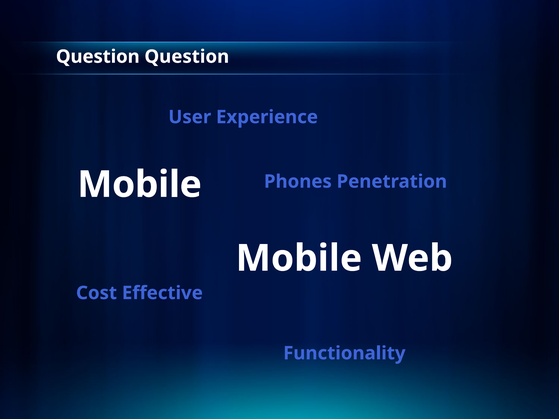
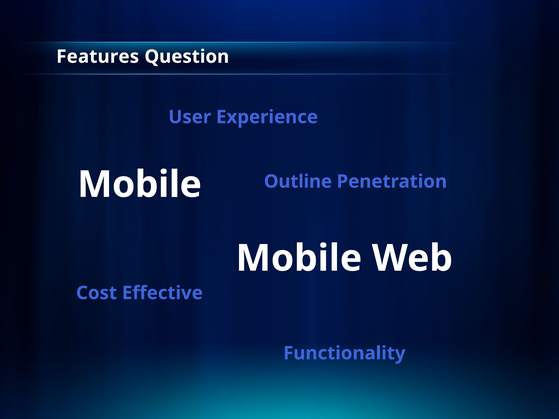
Question at (98, 57): Question -> Features
Phones: Phones -> Outline
